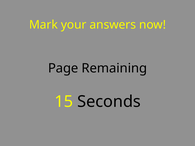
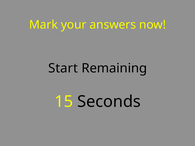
Page: Page -> Start
